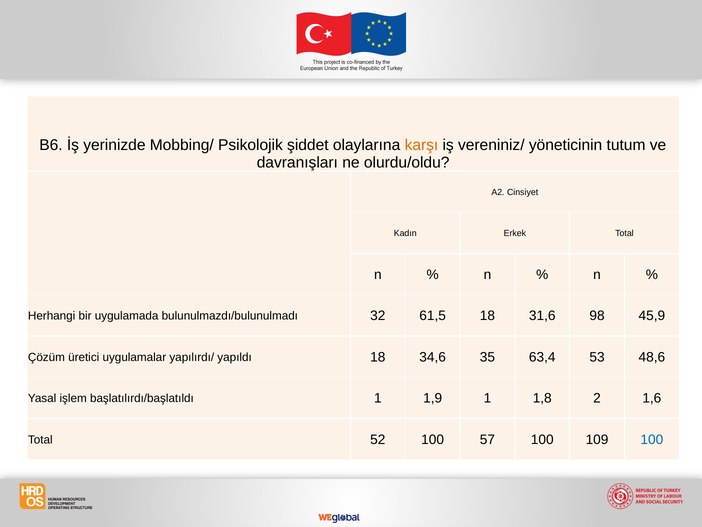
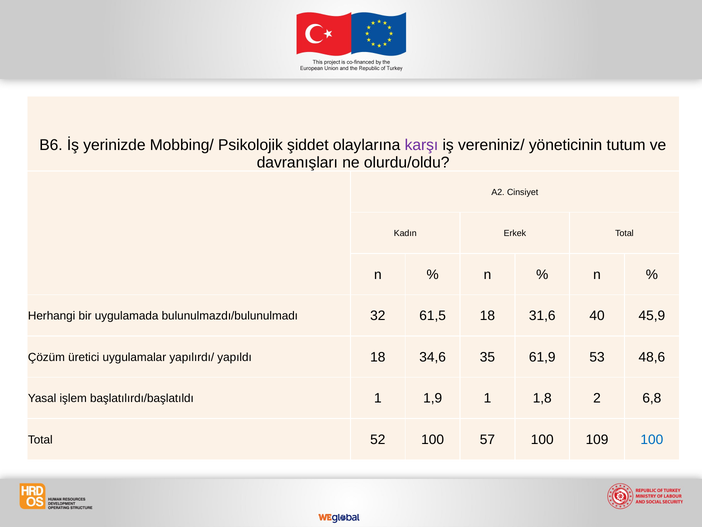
karşı colour: orange -> purple
98: 98 -> 40
63,4: 63,4 -> 61,9
1,6: 1,6 -> 6,8
